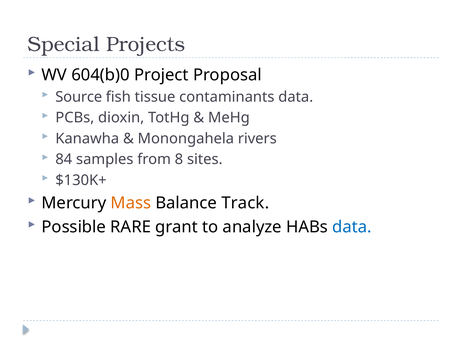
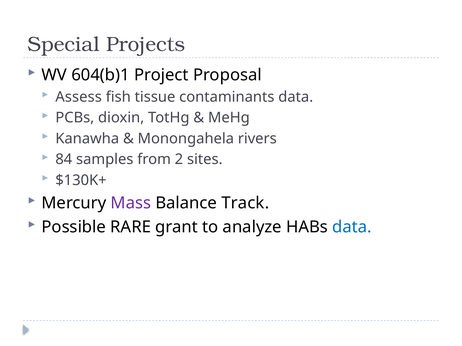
604(b)0: 604(b)0 -> 604(b)1
Source: Source -> Assess
8: 8 -> 2
Mass colour: orange -> purple
